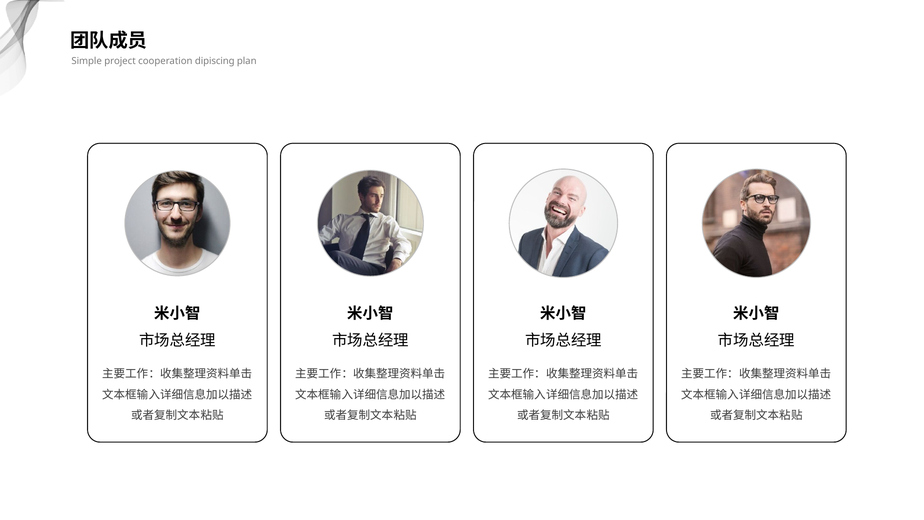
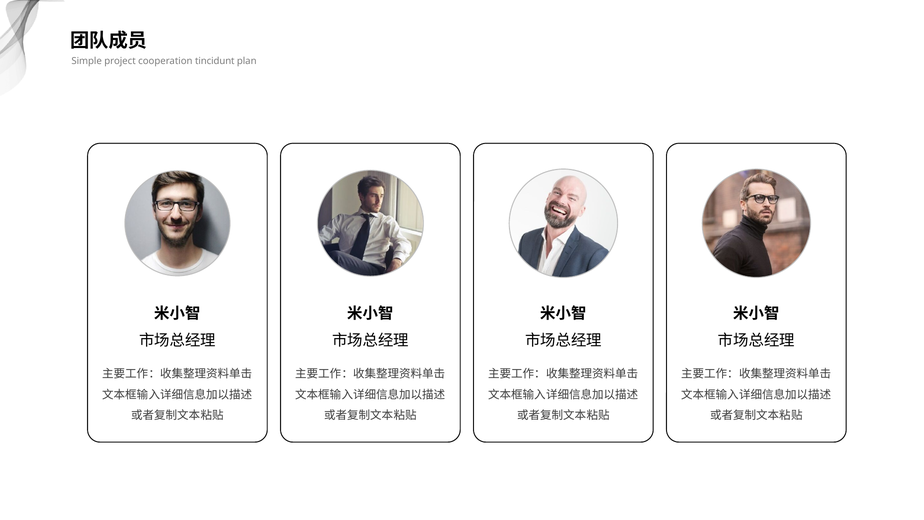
dipiscing: dipiscing -> tincidunt
